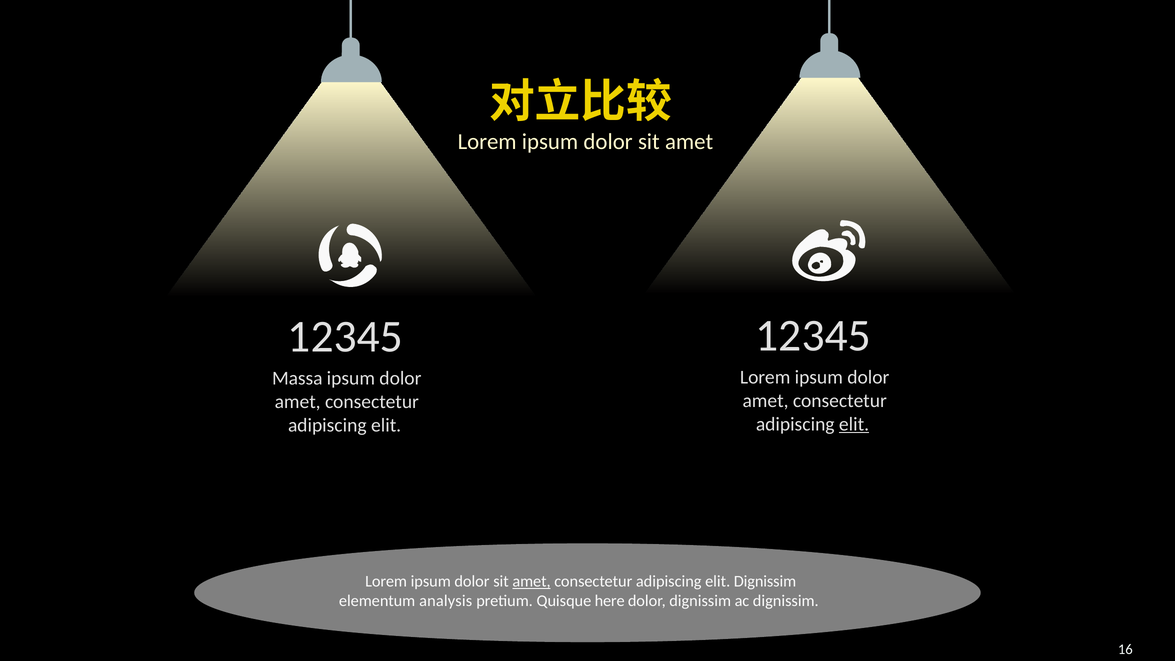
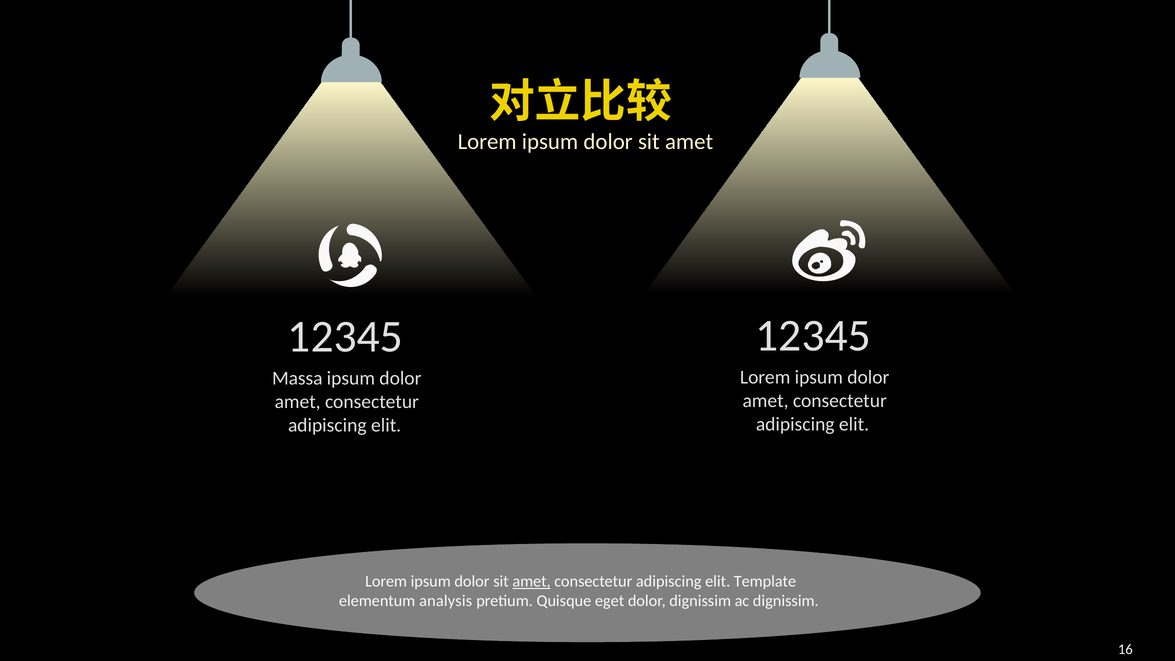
elit at (854, 424) underline: present -> none
elit Dignissim: Dignissim -> Template
here: here -> eget
